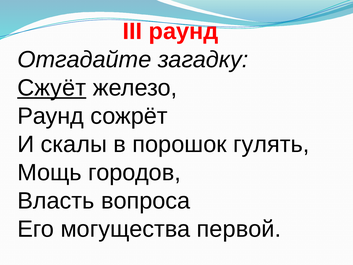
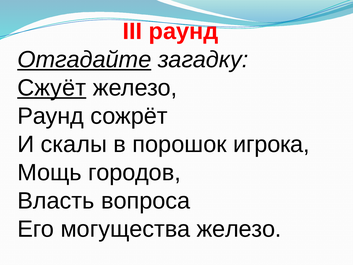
Отгадайте underline: none -> present
гулять: гулять -> игрока
могущества первой: первой -> железо
